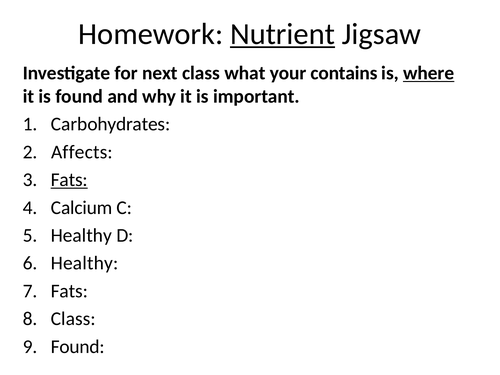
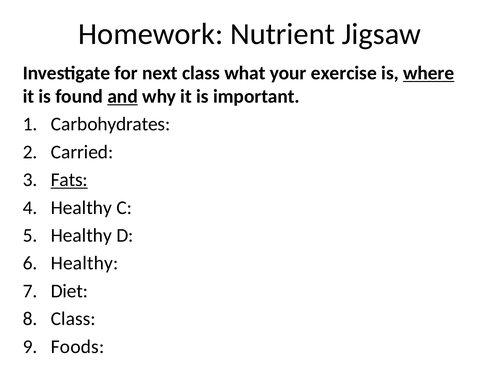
Nutrient underline: present -> none
contains: contains -> exercise
and underline: none -> present
Affects: Affects -> Carried
Calcium at (82, 208): Calcium -> Healthy
Fats at (69, 291): Fats -> Diet
Found at (78, 347): Found -> Foods
